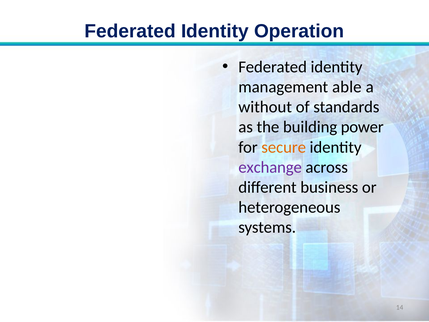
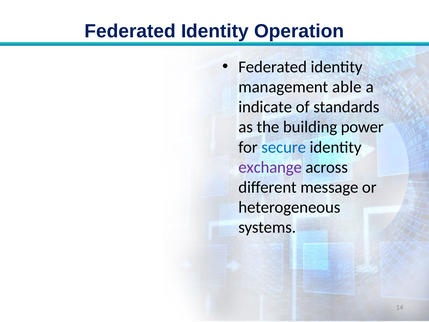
without: without -> indicate
secure colour: orange -> blue
business: business -> message
